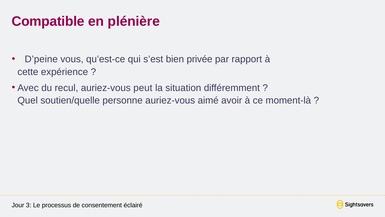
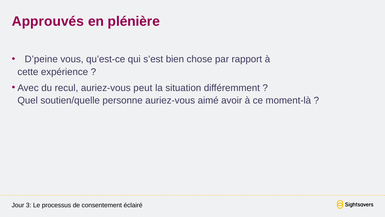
Compatible: Compatible -> Approuvés
privée: privée -> chose
